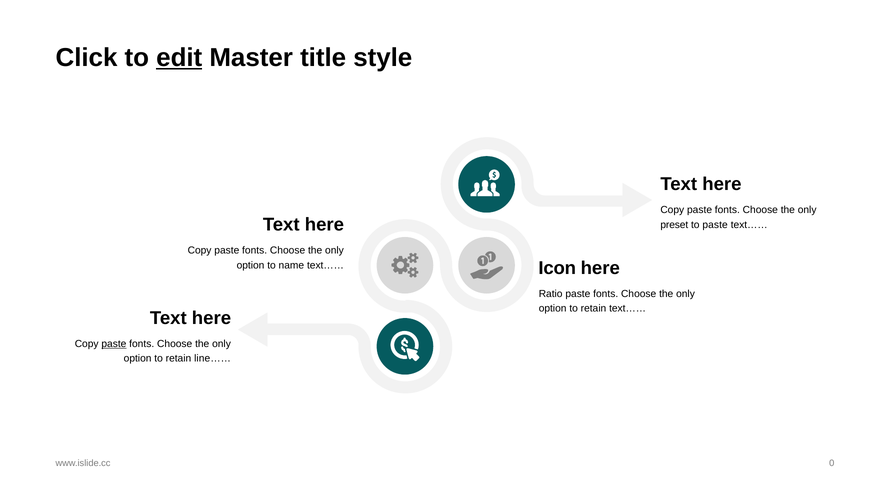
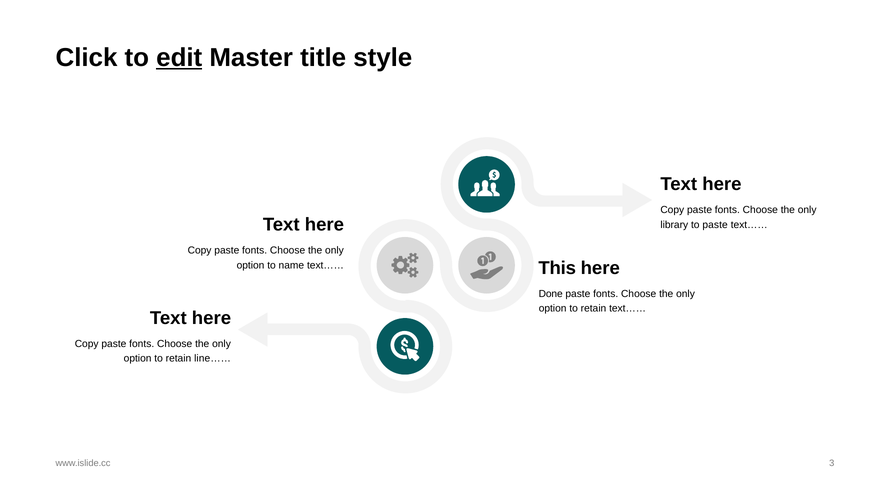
preset: preset -> library
Icon: Icon -> This
Ratio: Ratio -> Done
paste at (114, 344) underline: present -> none
0: 0 -> 3
